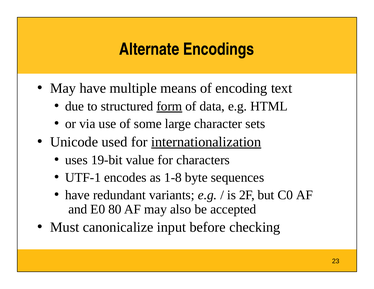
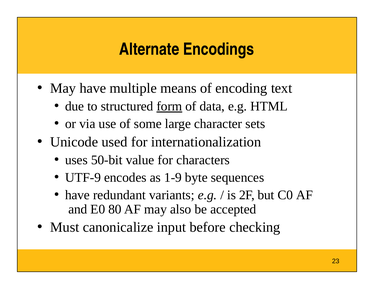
internationalization underline: present -> none
19-bit: 19-bit -> 50-bit
UTF-1: UTF-1 -> UTF-9
1-8: 1-8 -> 1-9
